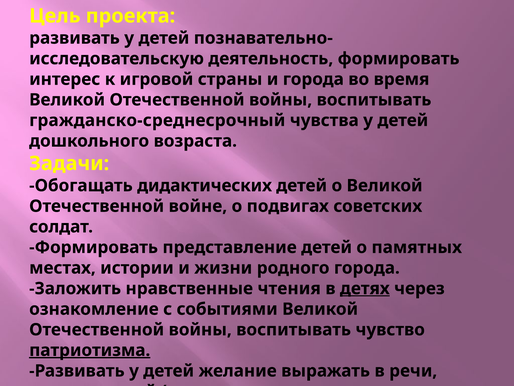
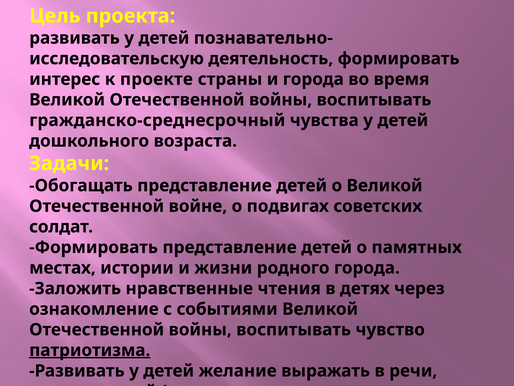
к игровой: игровой -> проекте
Обогащать дидактических: дидактических -> представление
детях underline: present -> none
